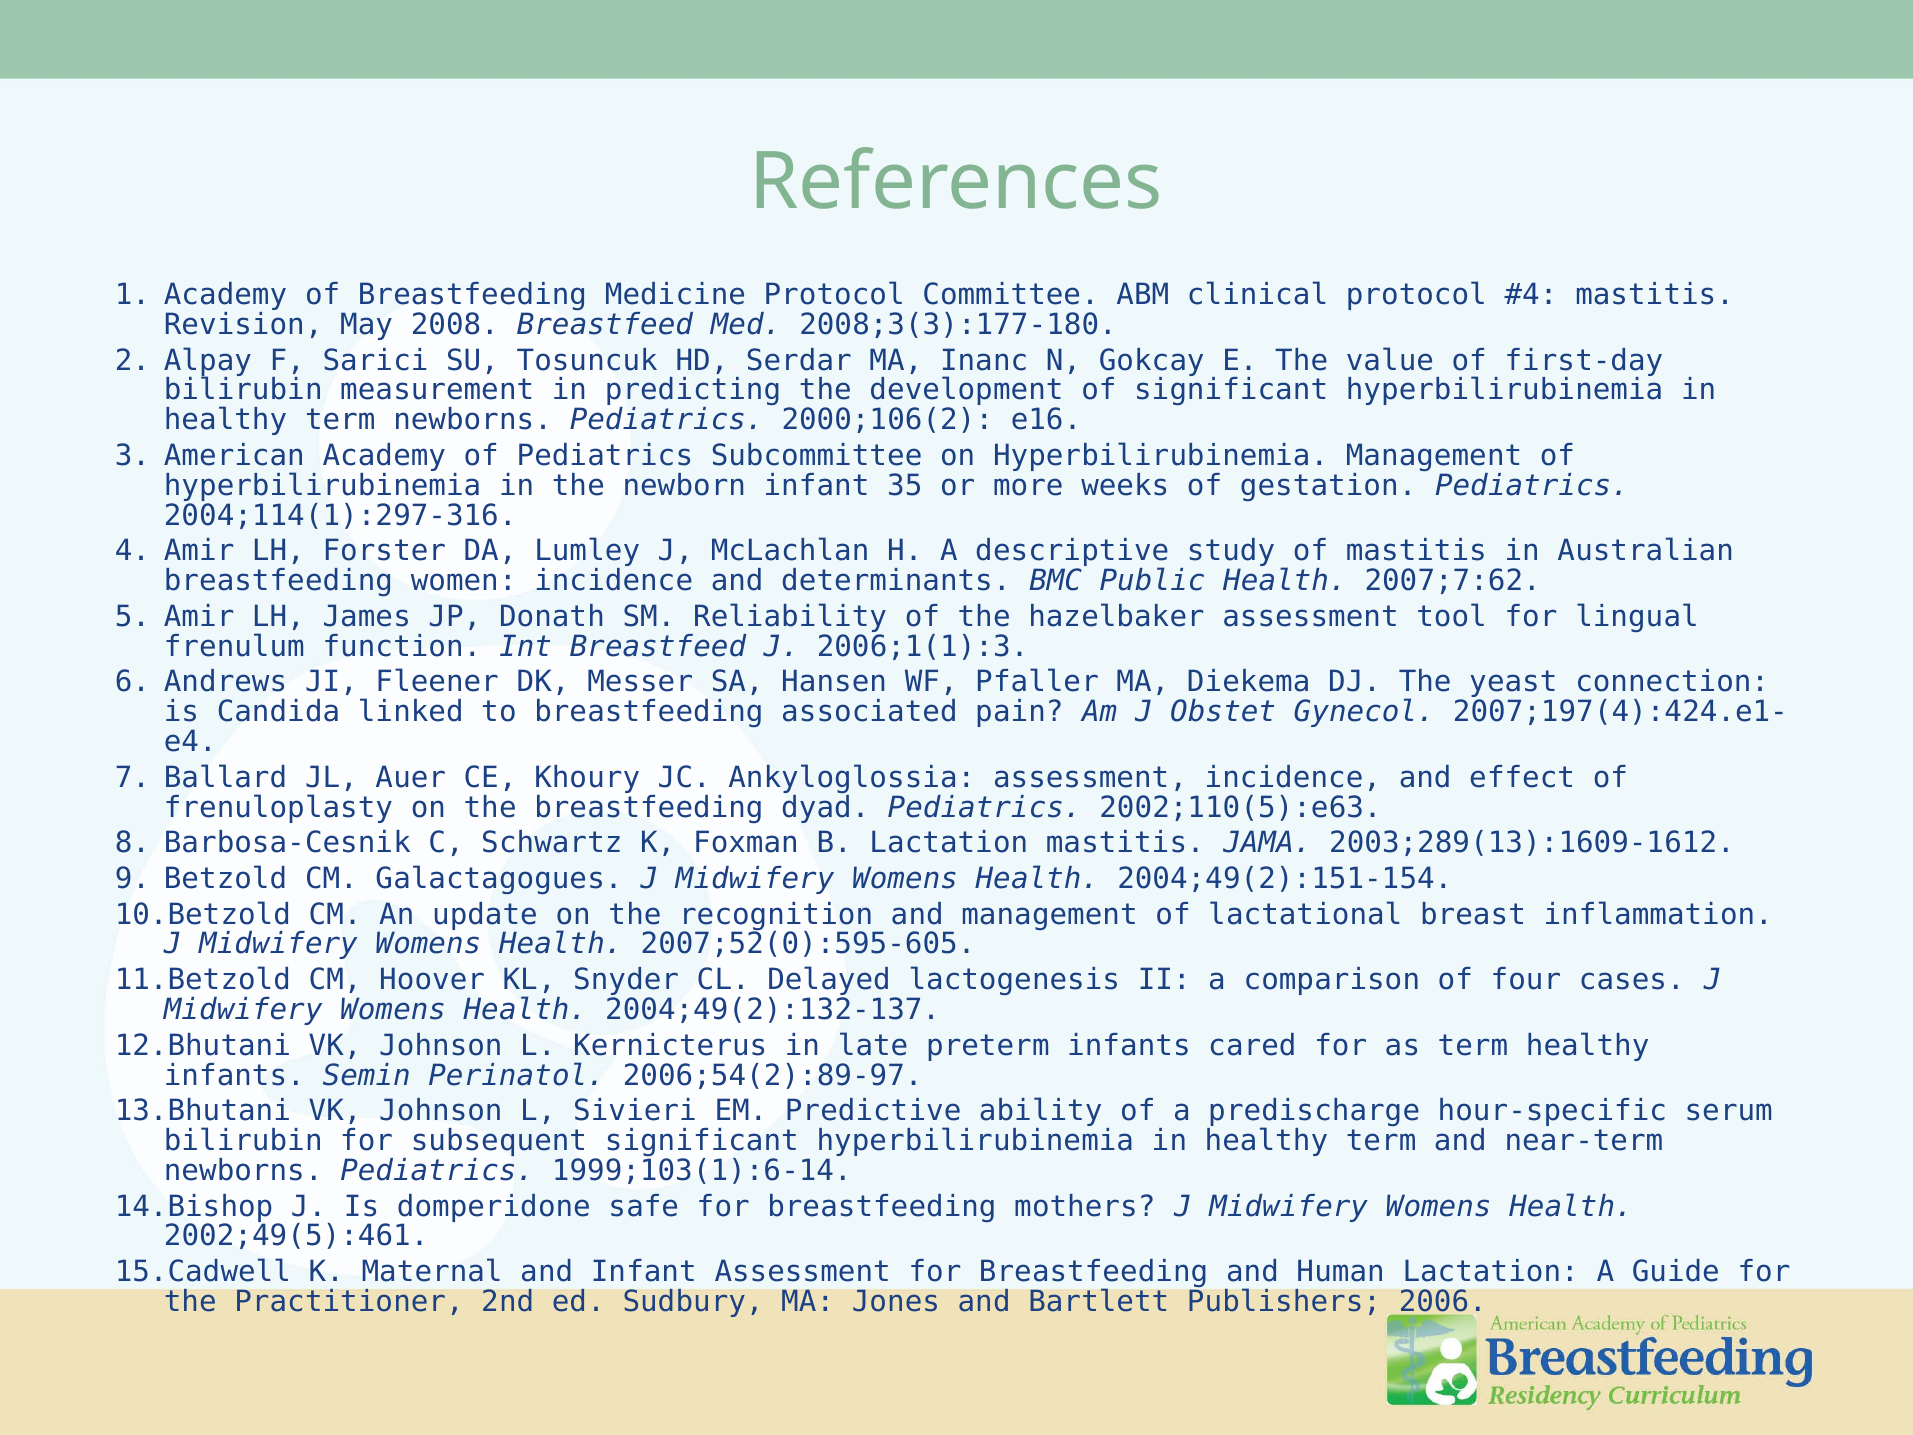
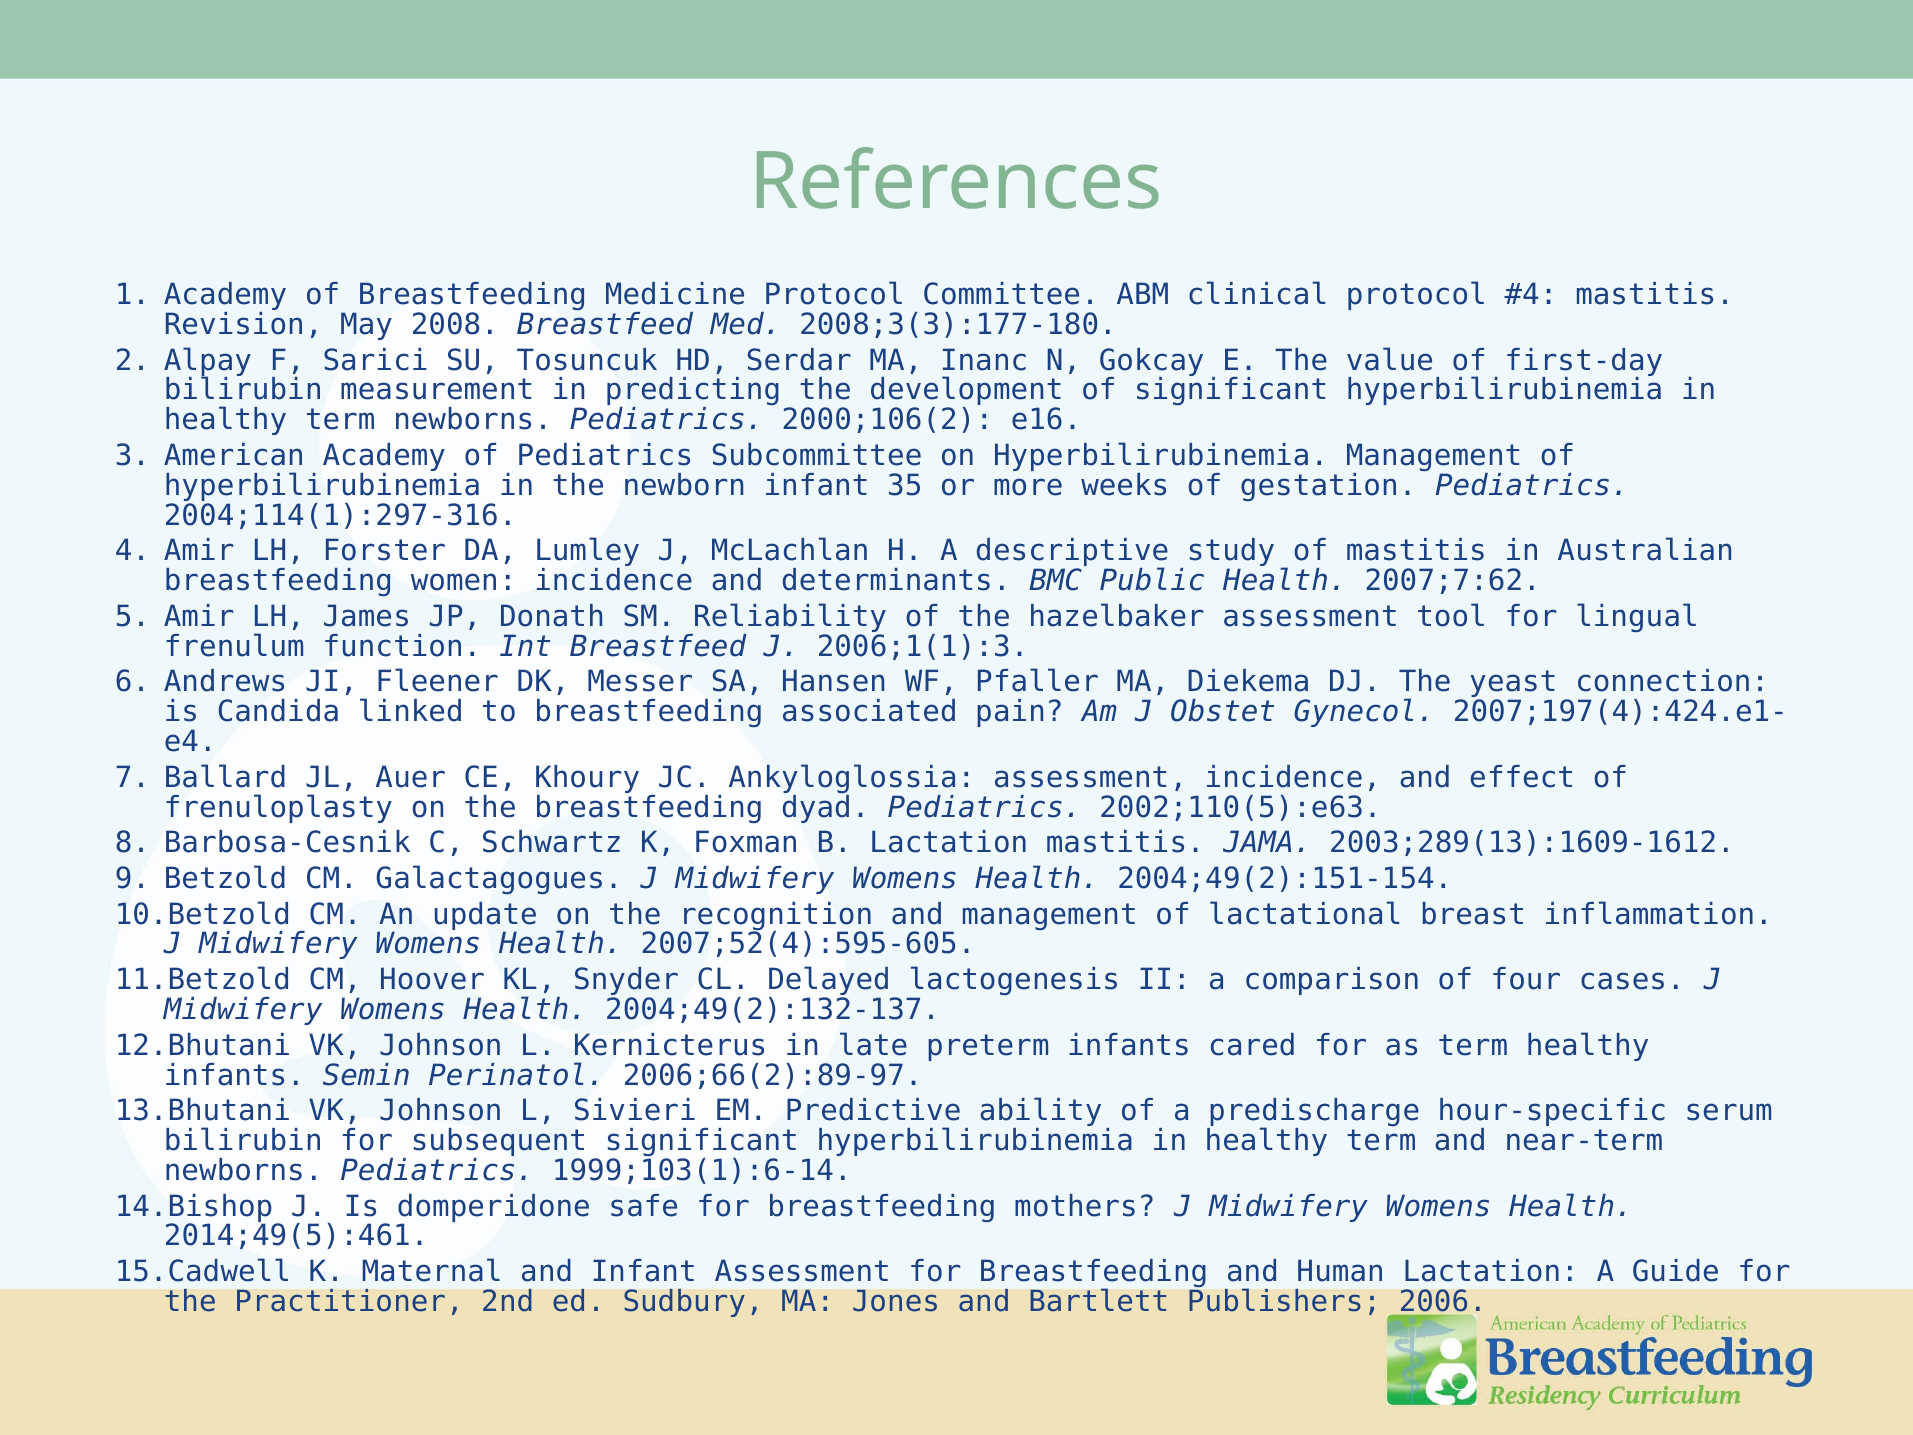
2007;52(0):595-605: 2007;52(0):595-605 -> 2007;52(4):595-605
2006;54(2):89-97: 2006;54(2):89-97 -> 2006;66(2):89-97
2002;49(5):461: 2002;49(5):461 -> 2014;49(5):461
